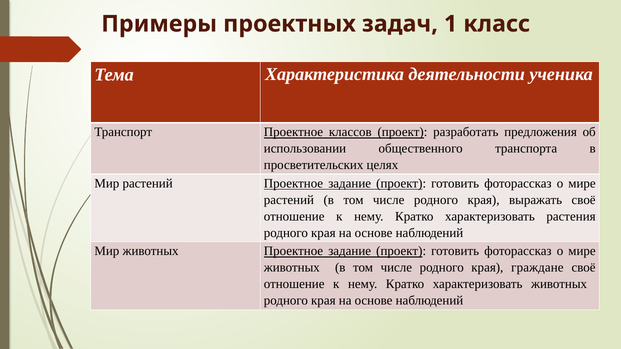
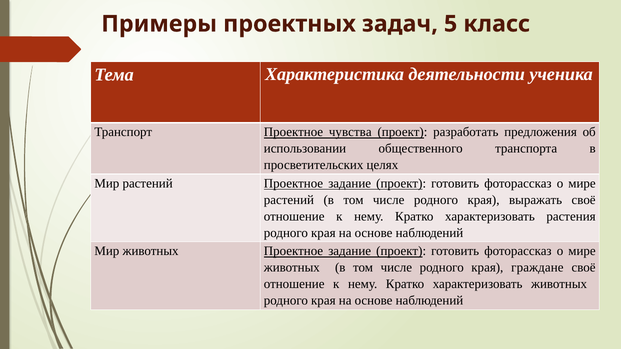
1: 1 -> 5
классов: классов -> чувства
